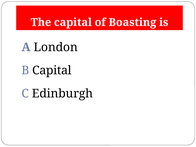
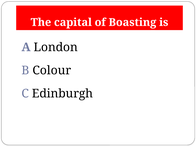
B Capital: Capital -> Colour
